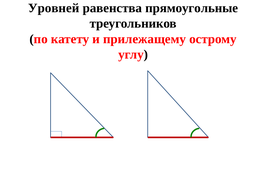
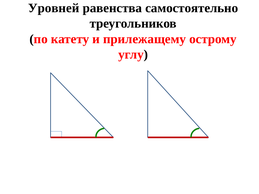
прямоугольные: прямоугольные -> самостоятельно
